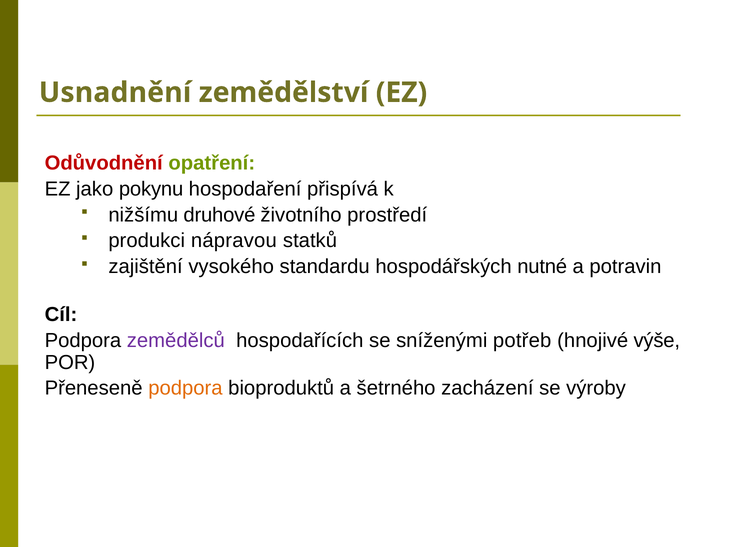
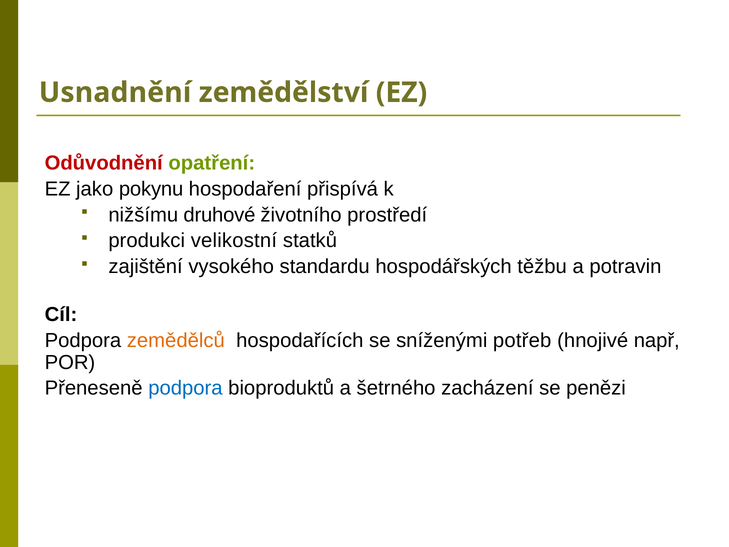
nápravou: nápravou -> velikostní
nutné: nutné -> těžbu
zemědělců colour: purple -> orange
výše: výše -> např
podpora at (185, 388) colour: orange -> blue
výroby: výroby -> penězi
